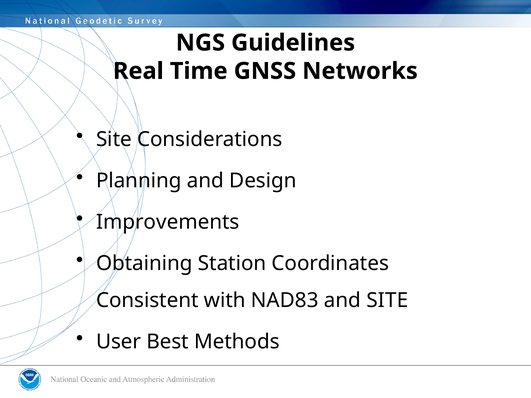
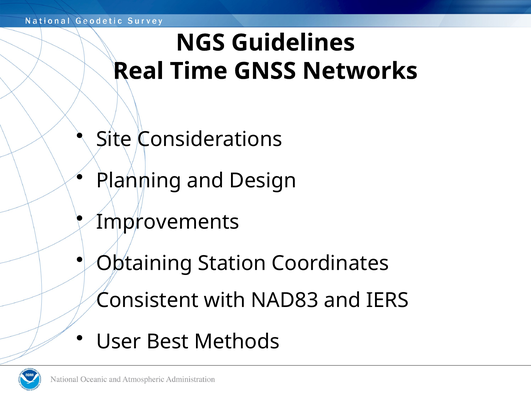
and SITE: SITE -> IERS
